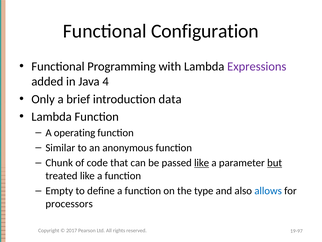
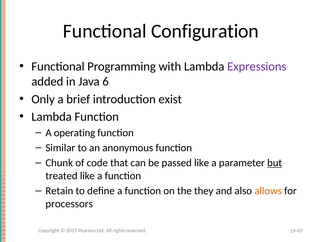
4: 4 -> 6
data: data -> exist
like at (202, 163) underline: present -> none
Empty: Empty -> Retain
type: type -> they
allows colour: blue -> orange
